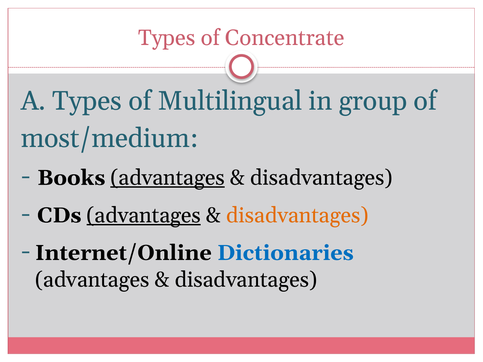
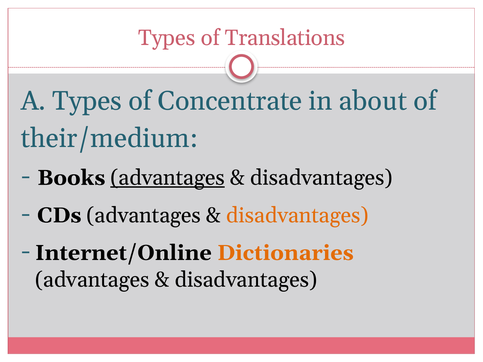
Concentrate: Concentrate -> Translations
Multilingual: Multilingual -> Concentrate
group: group -> about
most/medium: most/medium -> their/medium
advantages at (144, 215) underline: present -> none
Dictionaries colour: blue -> orange
